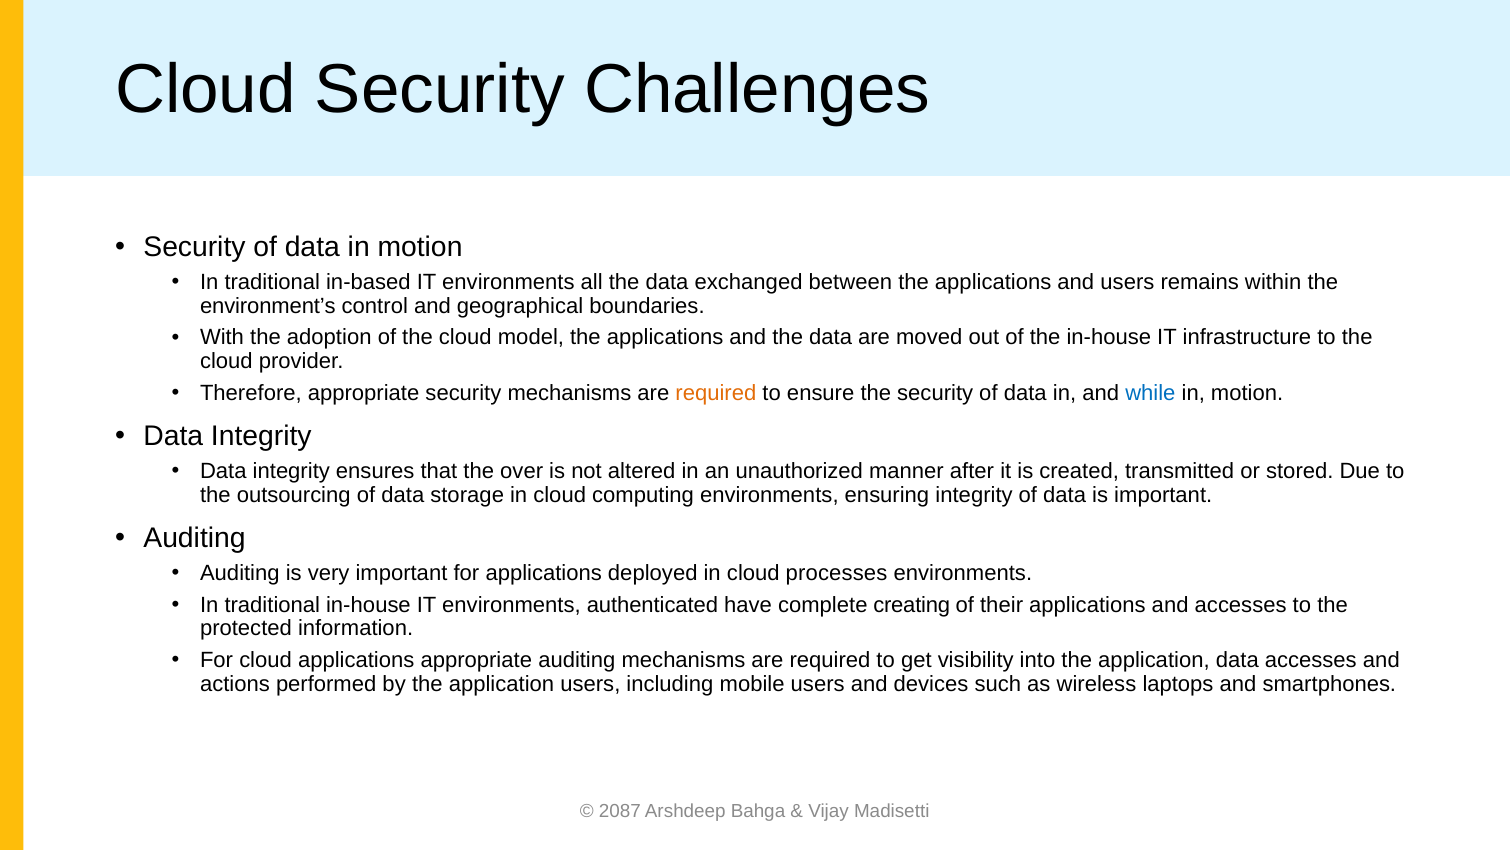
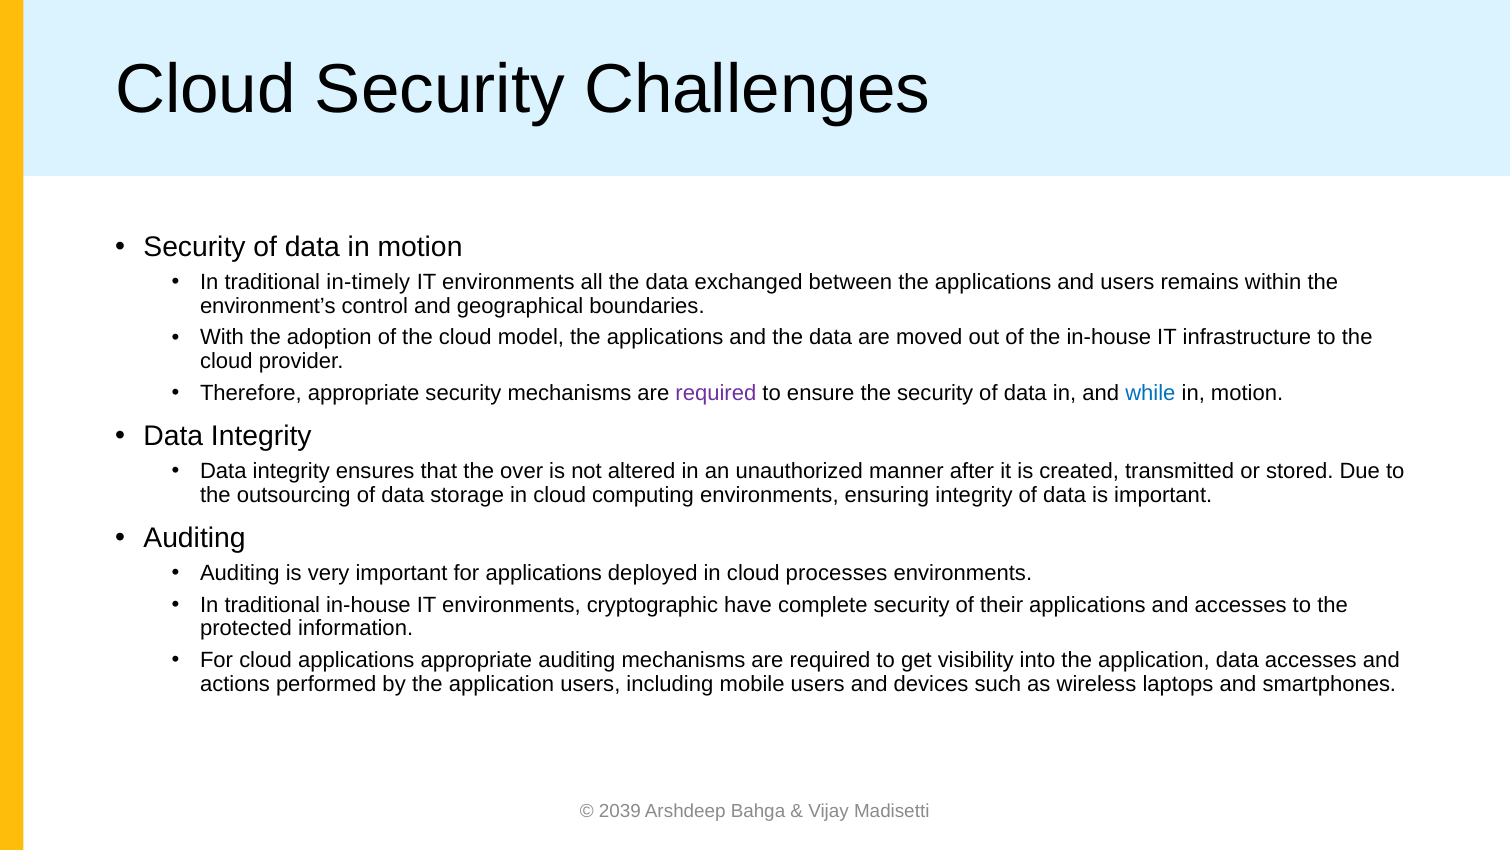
in-based: in-based -> in-timely
required at (716, 393) colour: orange -> purple
authenticated: authenticated -> cryptographic
complete creating: creating -> security
2087: 2087 -> 2039
